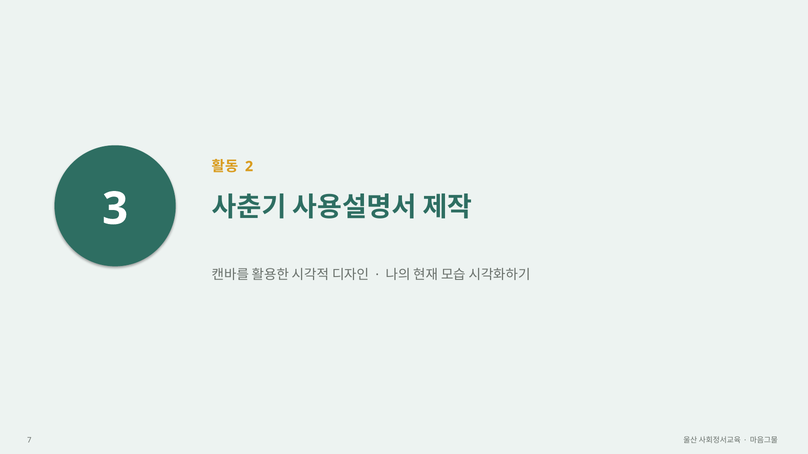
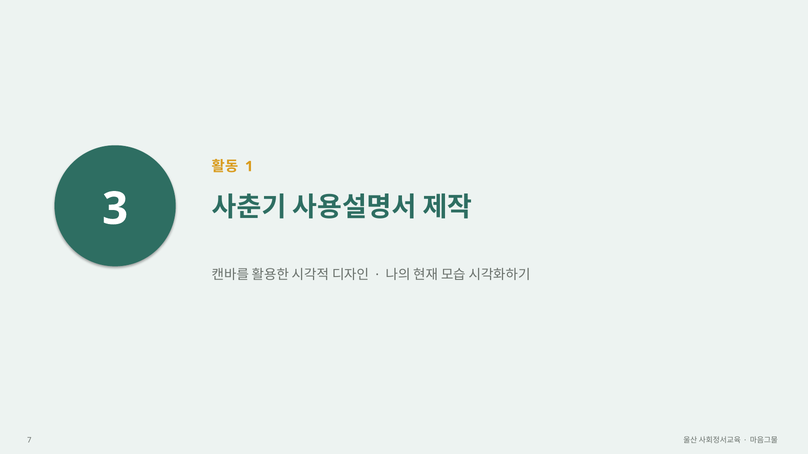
2: 2 -> 1
